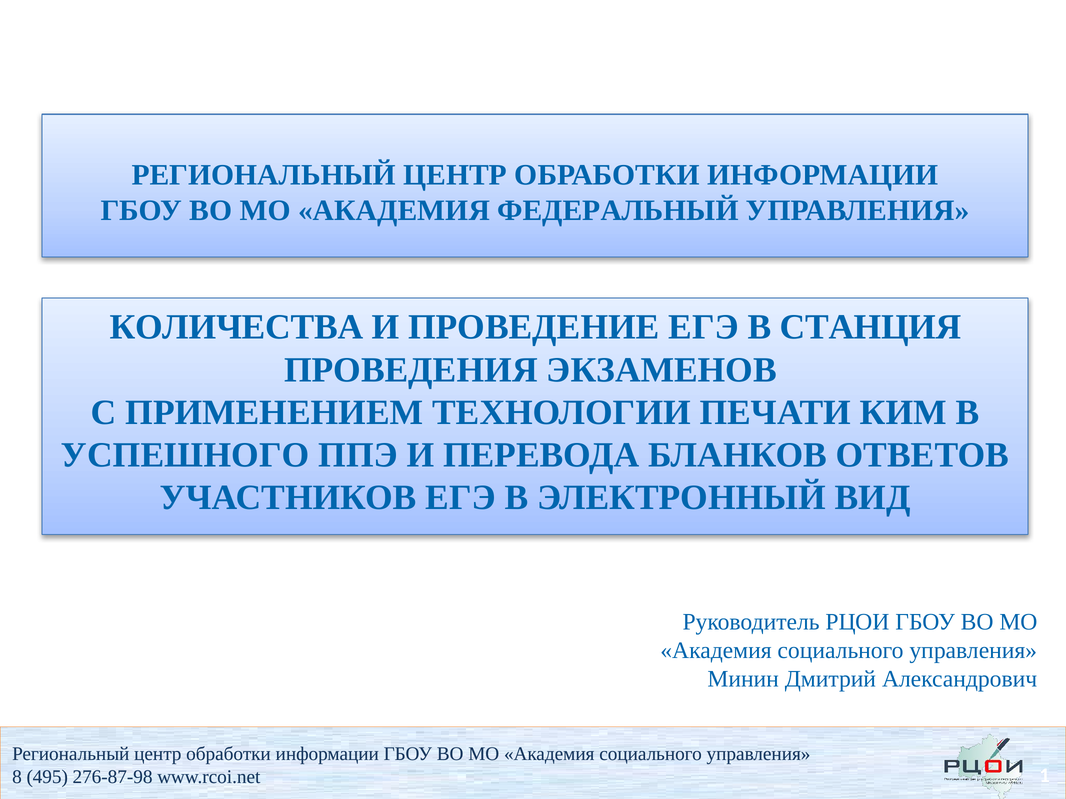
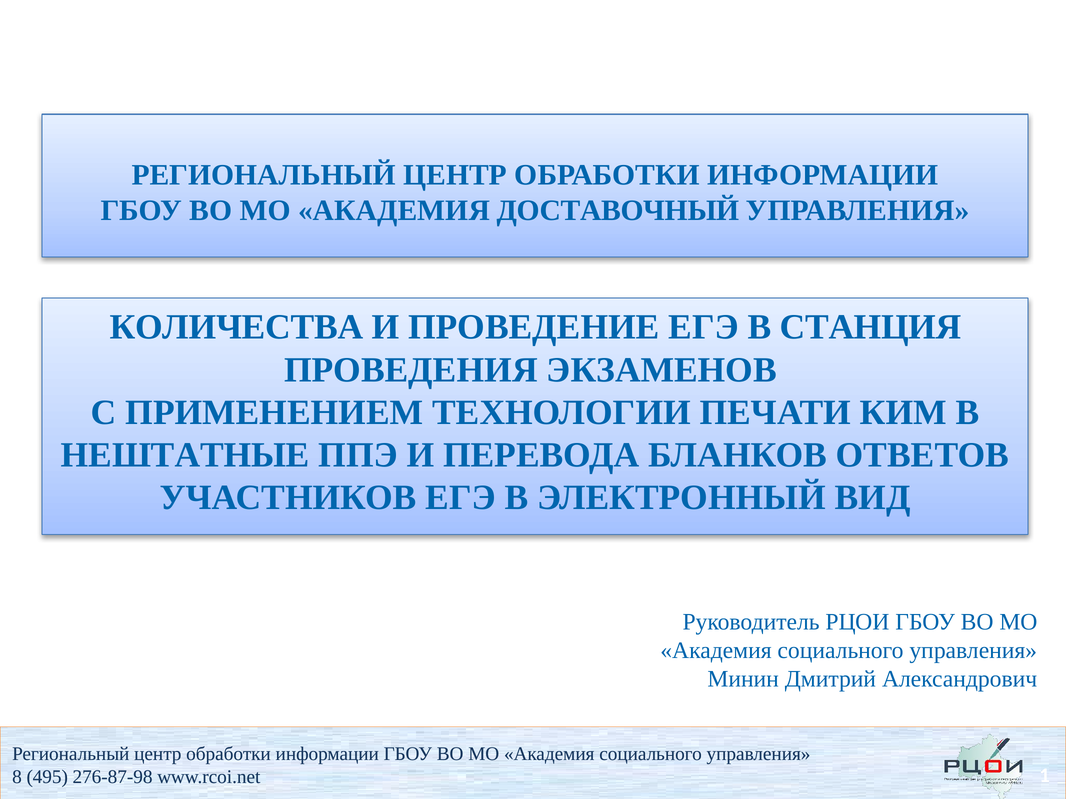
ФЕДЕРАЛЬНЫЙ: ФЕДЕРАЛЬНЫЙ -> ДОСТАВОЧНЫЙ
УСПЕШНОГО: УСПЕШНОГО -> НЕШТАТНЫЕ
